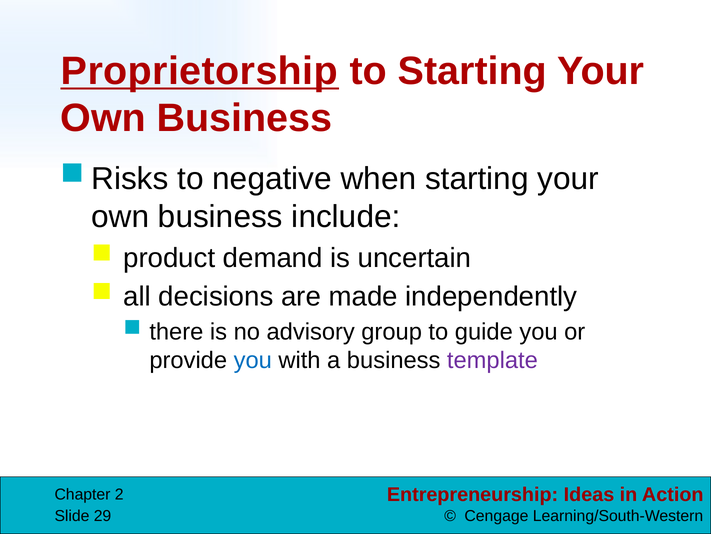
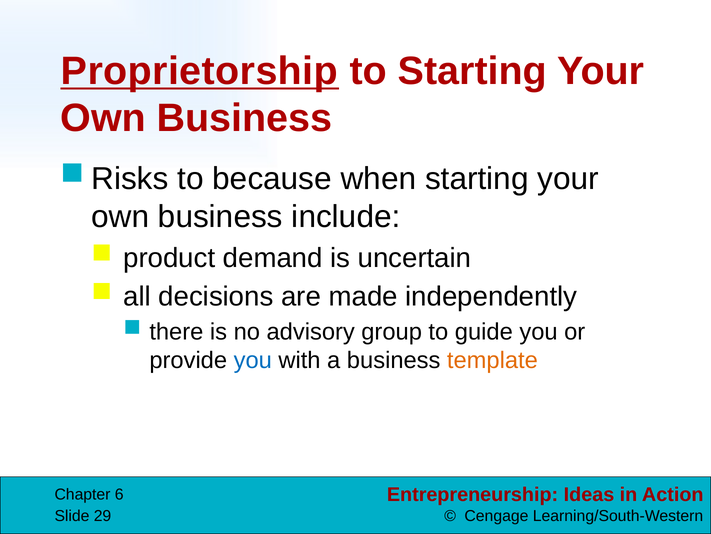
negative: negative -> because
template colour: purple -> orange
2: 2 -> 6
